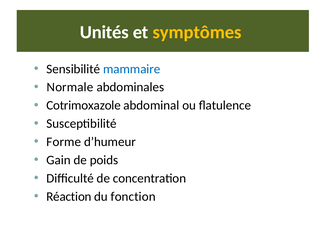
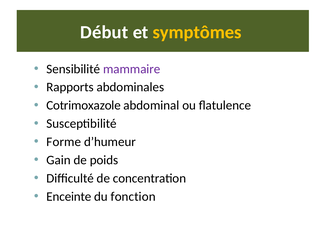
Unités: Unités -> Début
mammaire colour: blue -> purple
Normale: Normale -> Rapports
Réaction: Réaction -> Enceinte
